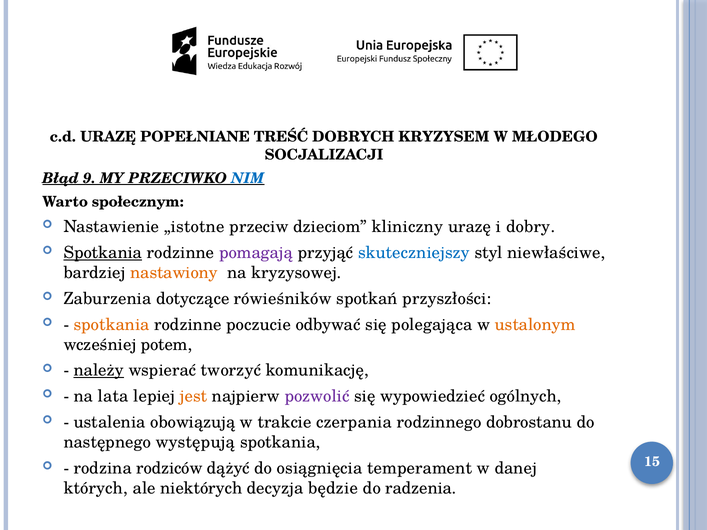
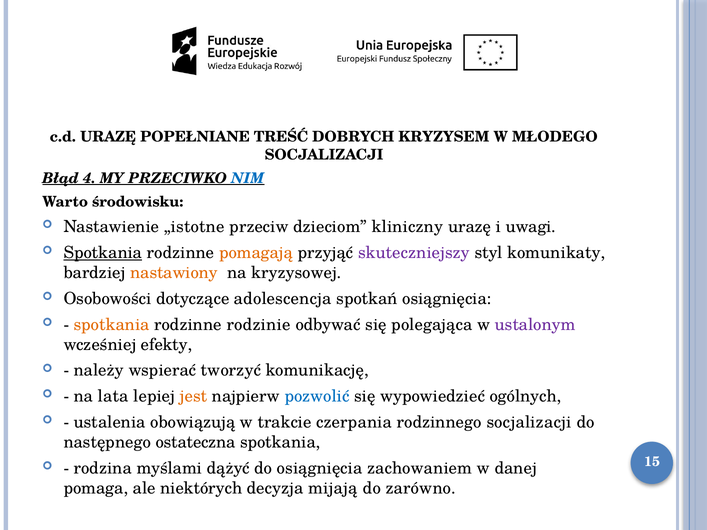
9: 9 -> 4
społecznym: społecznym -> środowisku
dobry: dobry -> uwagi
pomagają colour: purple -> orange
skuteczniejszy colour: blue -> purple
niewłaściwe: niewłaściwe -> komunikaty
Zaburzenia: Zaburzenia -> Osobowości
rówieśników: rówieśników -> adolescencja
spotkań przyszłości: przyszłości -> osiągnięcia
poczucie: poczucie -> rodzinie
ustalonym colour: orange -> purple
potem: potem -> efekty
należy underline: present -> none
pozwolić colour: purple -> blue
rodzinnego dobrostanu: dobrostanu -> socjalizacji
występują: występują -> ostateczna
rodziców: rodziców -> myślami
temperament: temperament -> zachowaniem
których: których -> pomaga
będzie: będzie -> mijają
radzenia: radzenia -> zarówno
